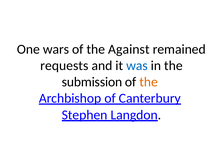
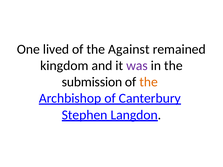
wars: wars -> lived
requests: requests -> kingdom
was colour: blue -> purple
